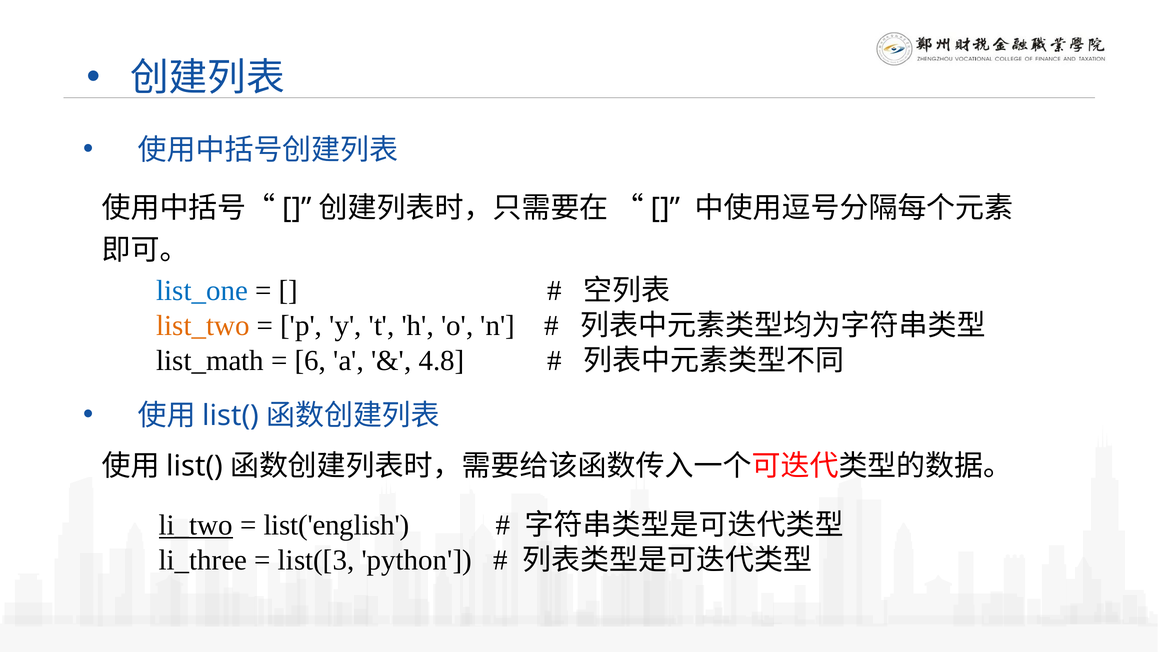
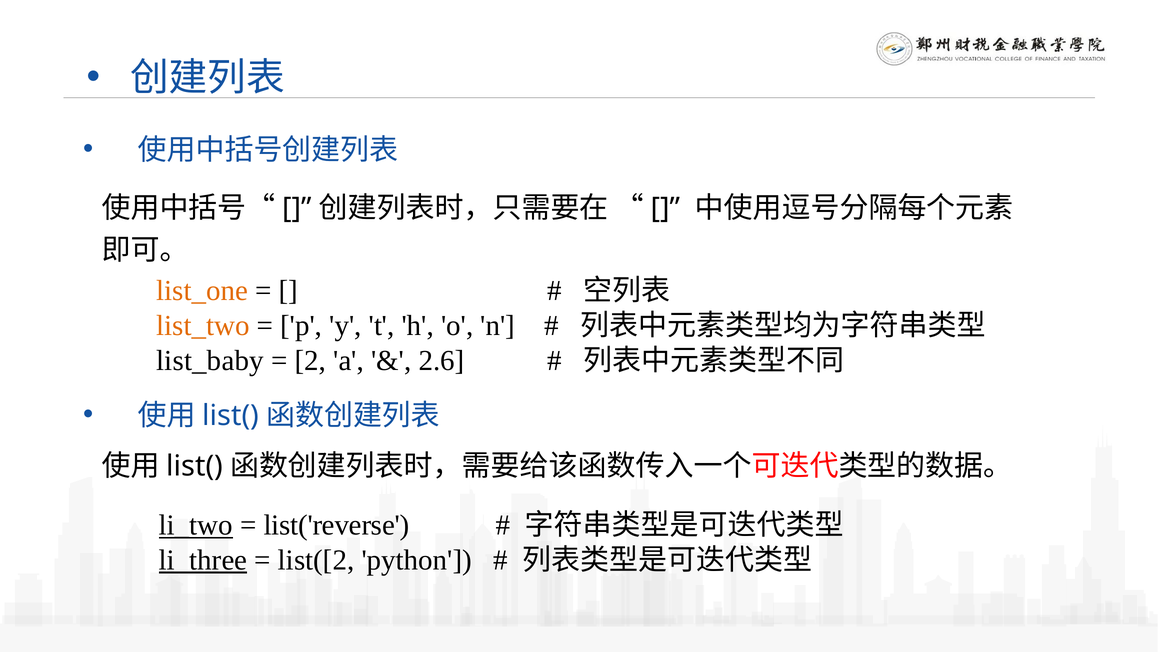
list_one colour: blue -> orange
list_math: list_math -> list_baby
6: 6 -> 2
4.8: 4.8 -> 2.6
list('english: list('english -> list('reverse
li_three underline: none -> present
list([3: list([3 -> list([2
